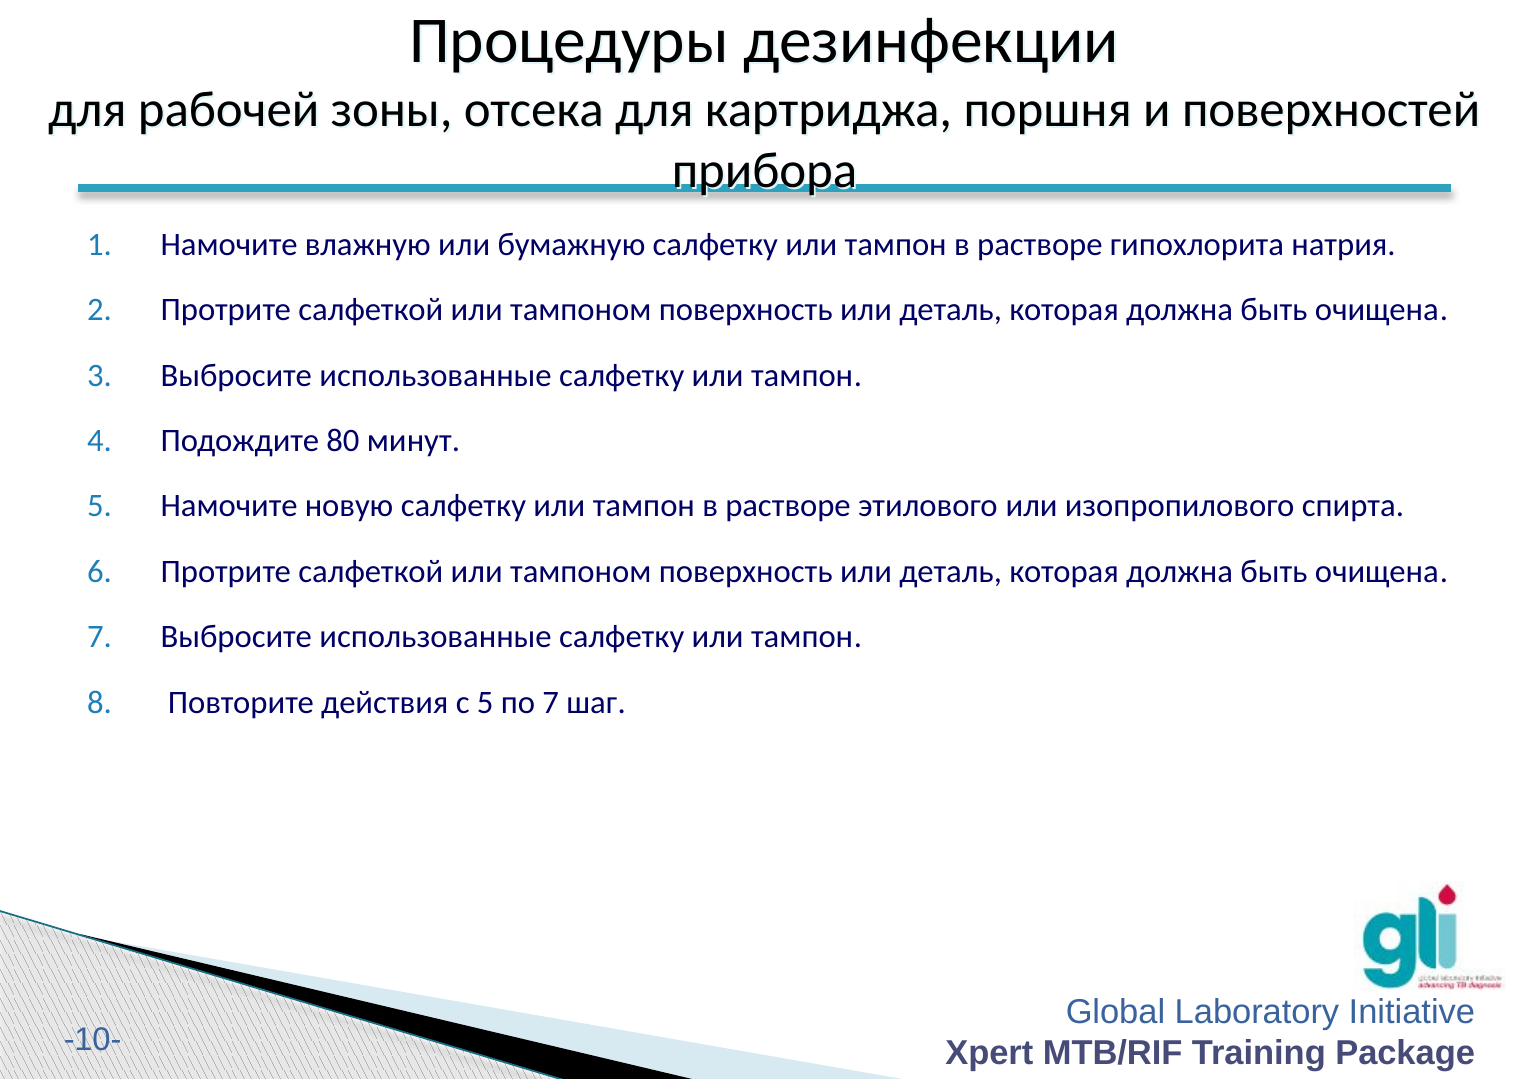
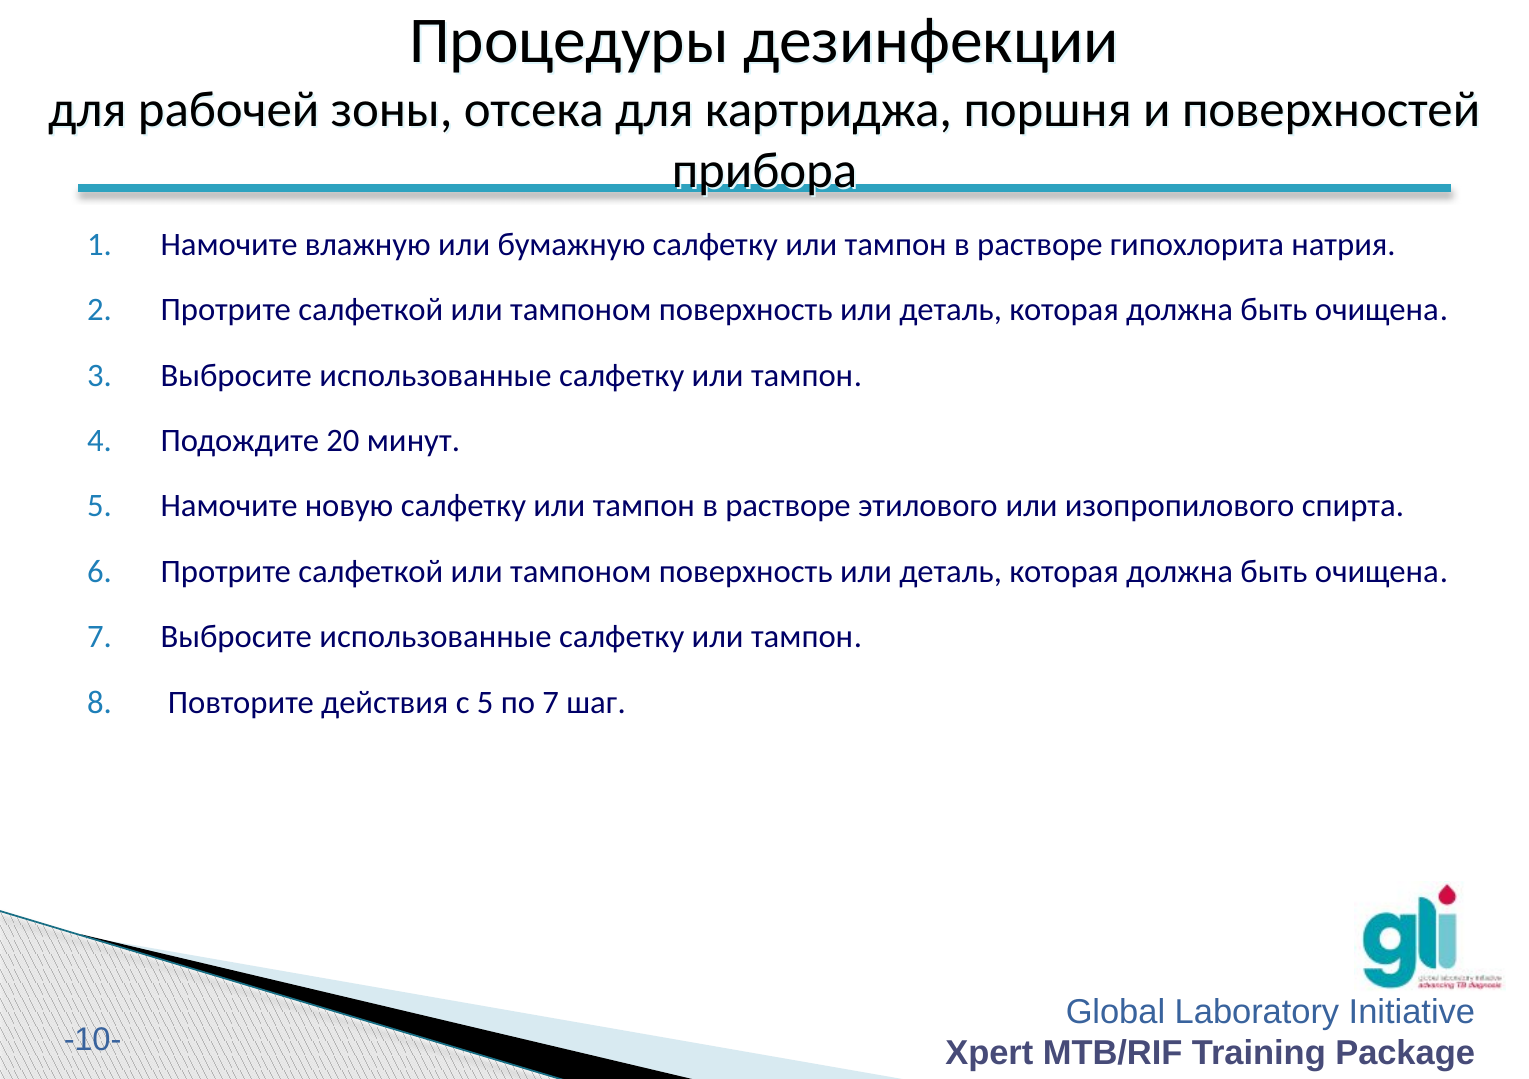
80: 80 -> 20
